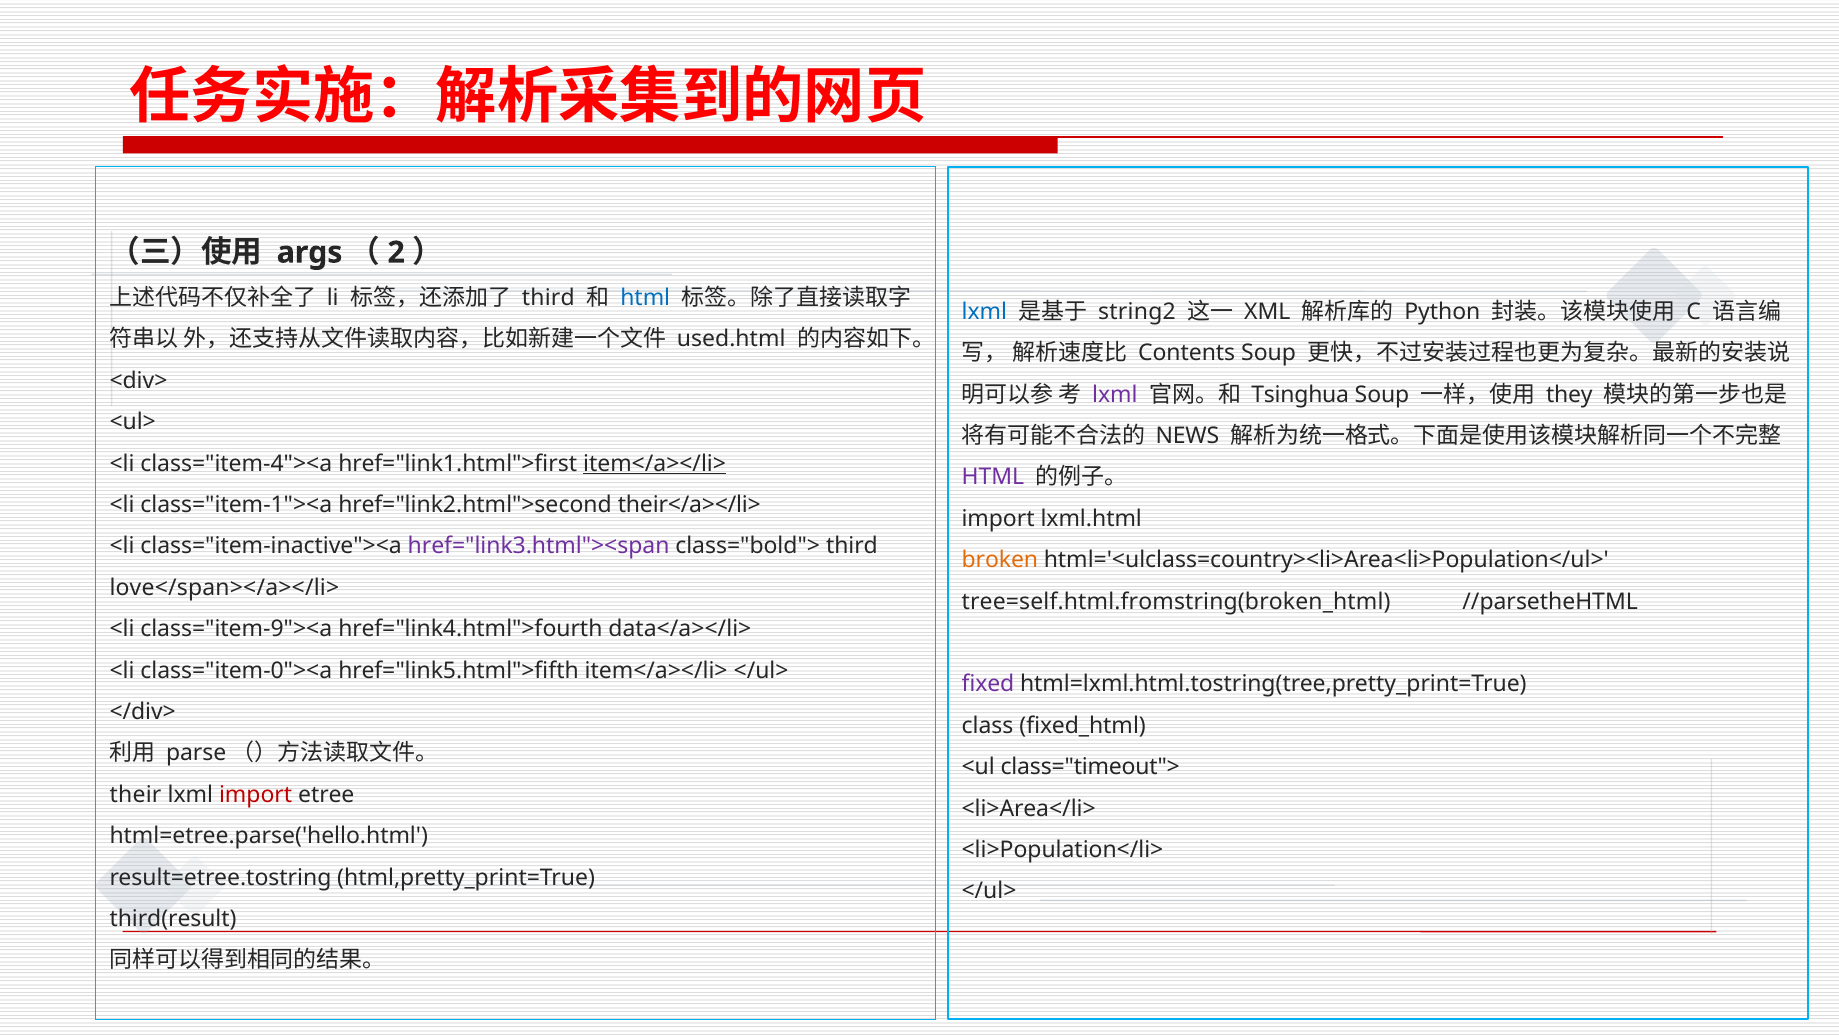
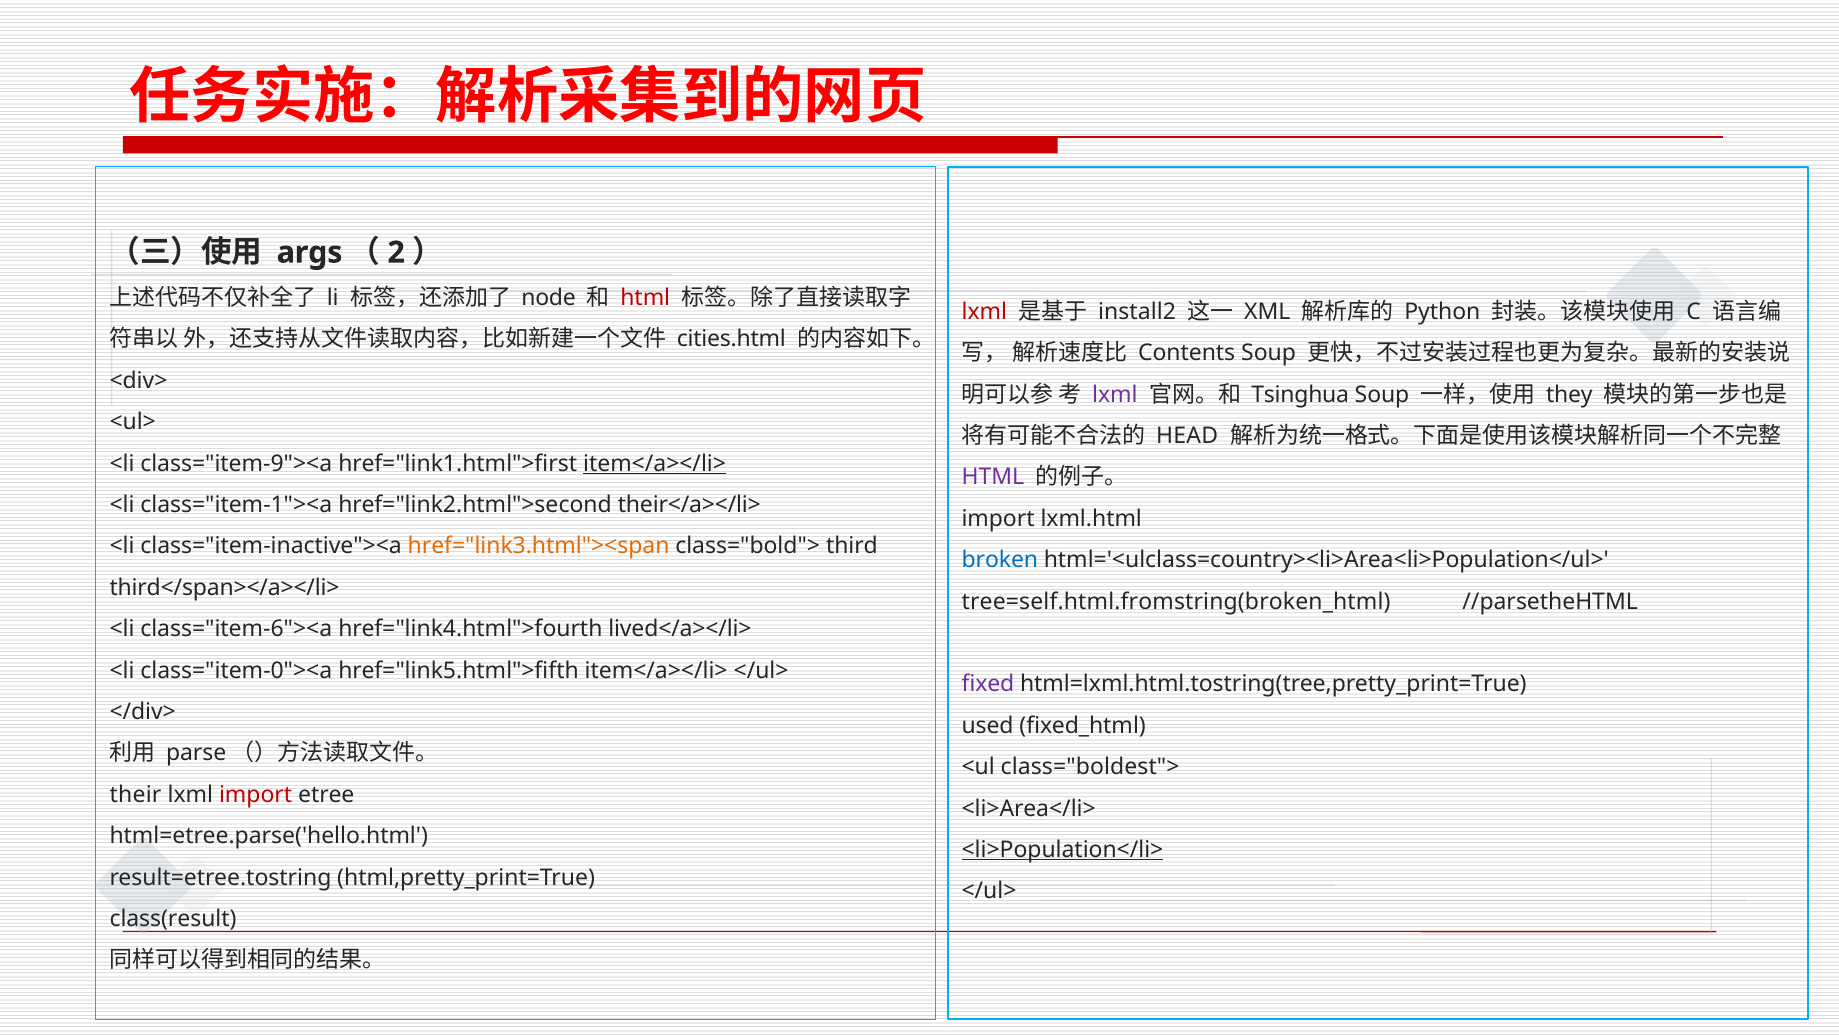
third at (548, 298): third -> node
html at (645, 298) colour: blue -> red
lxml at (984, 312) colour: blue -> red
string2: string2 -> install2
used.html: used.html -> cities.html
NEWS: NEWS -> HEAD
class="item-4"><a: class="item-4"><a -> class="item-9"><a
href="link3.html"><span colour: purple -> orange
broken colour: orange -> blue
love</span></a></li>: love</span></a></li> -> third</span></a></li>
class="item-9"><a: class="item-9"><a -> class="item-6"><a
data</a></li>: data</a></li> -> lived</a></li>
class: class -> used
class="timeout">: class="timeout"> -> class="boldest">
<li>Population</li> underline: none -> present
third(result: third(result -> class(result
